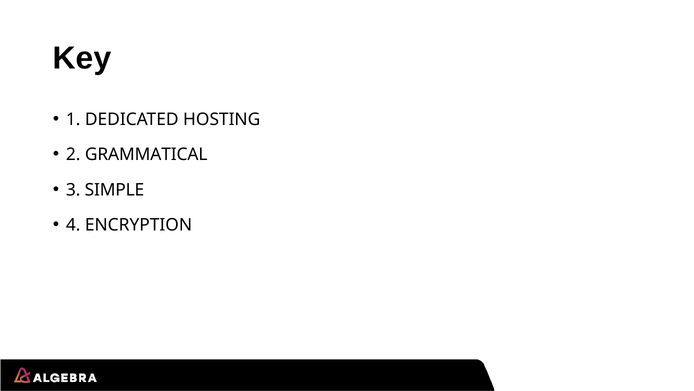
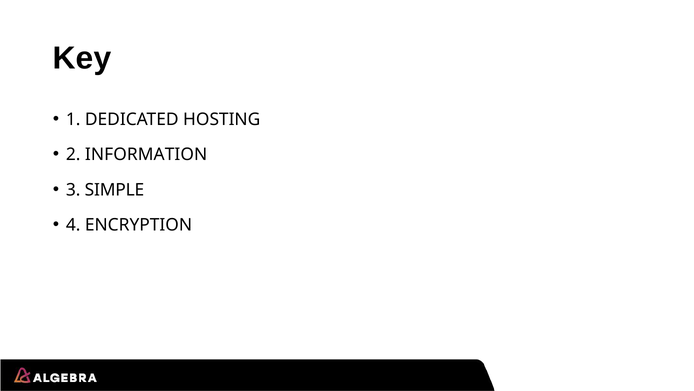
GRAMMATICAL: GRAMMATICAL -> INFORMATION
